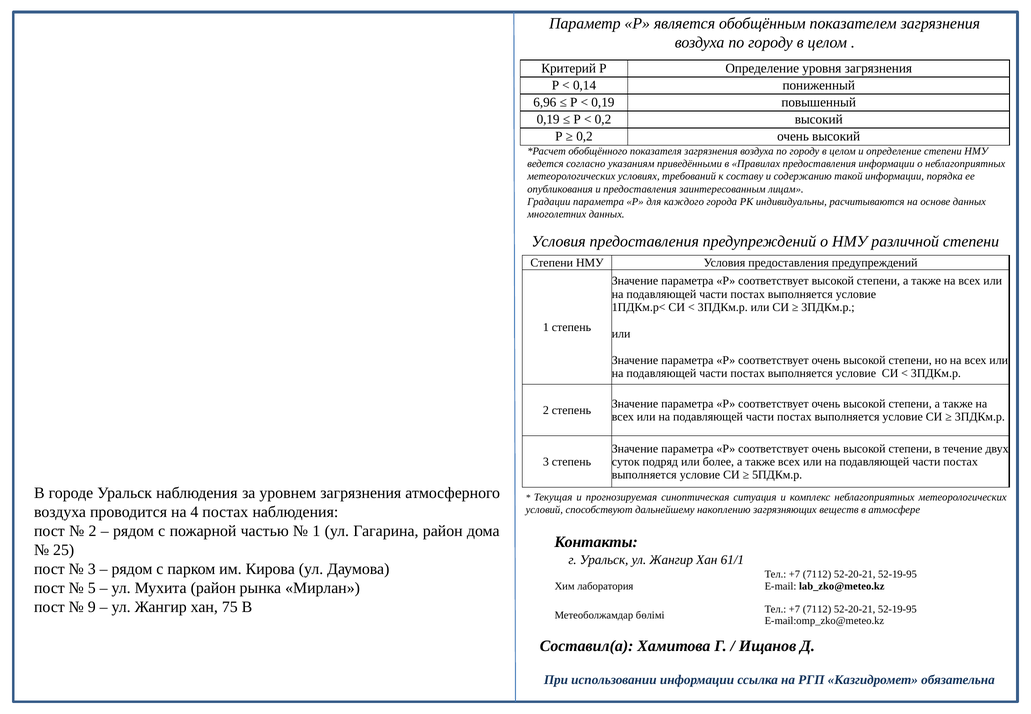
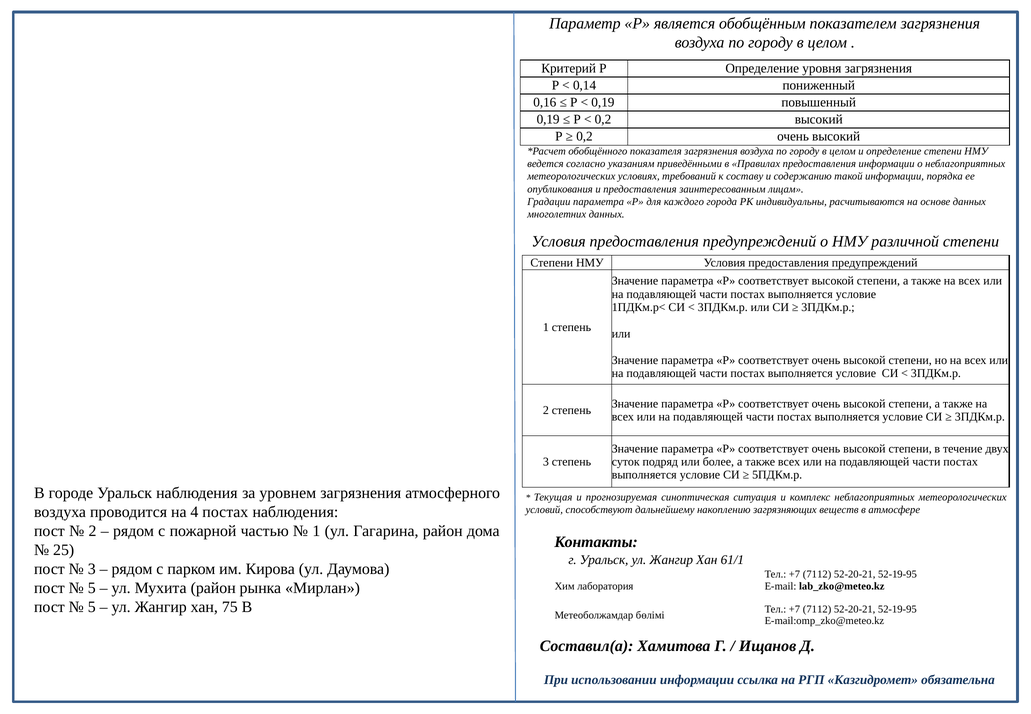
6,96: 6,96 -> 0,16
9 at (92, 607): 9 -> 5
